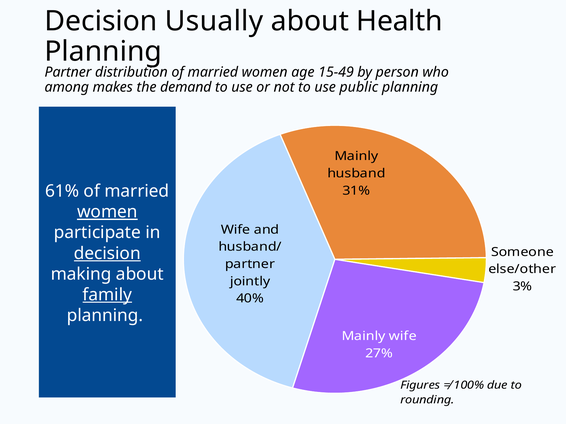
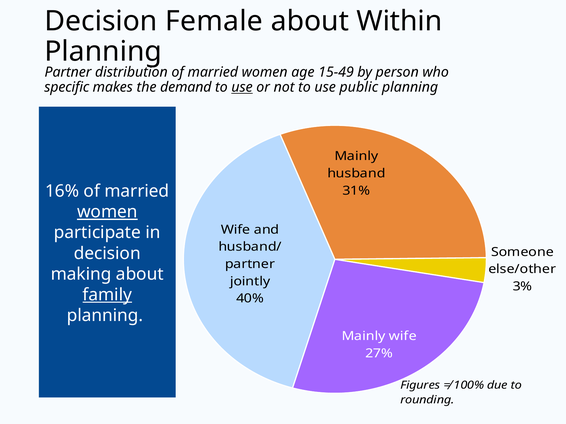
Usually: Usually -> Female
Health: Health -> Within
among: among -> specific
use at (242, 87) underline: none -> present
61%: 61% -> 16%
decision at (107, 254) underline: present -> none
